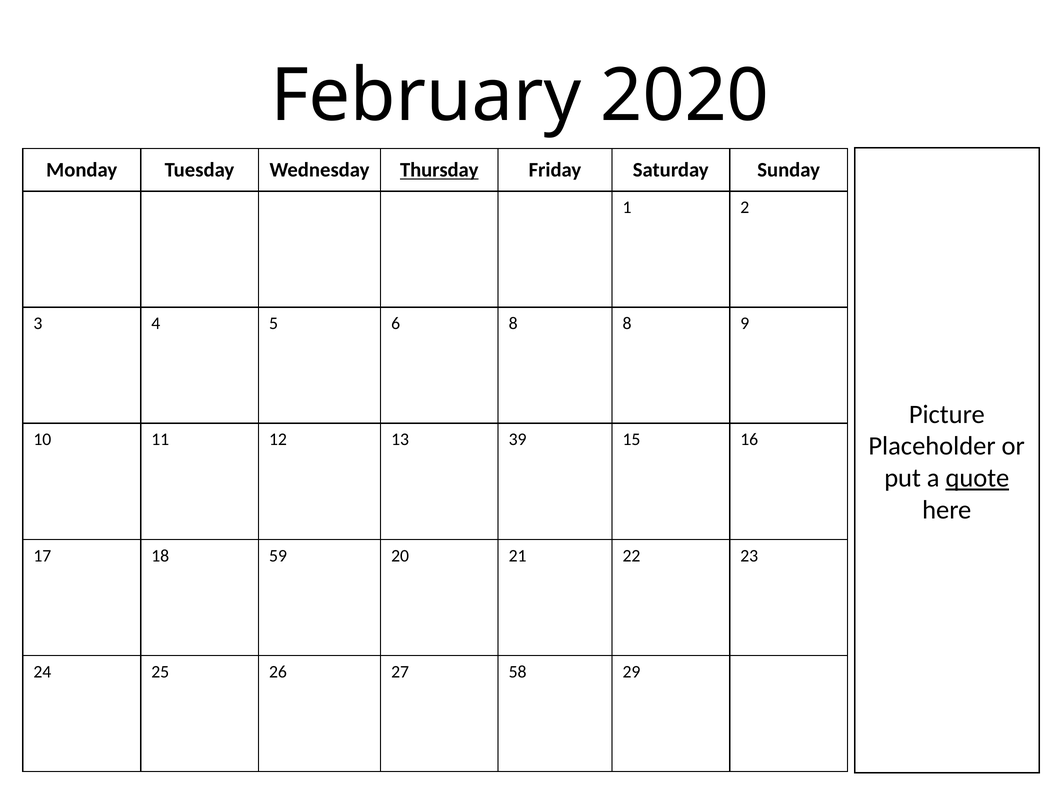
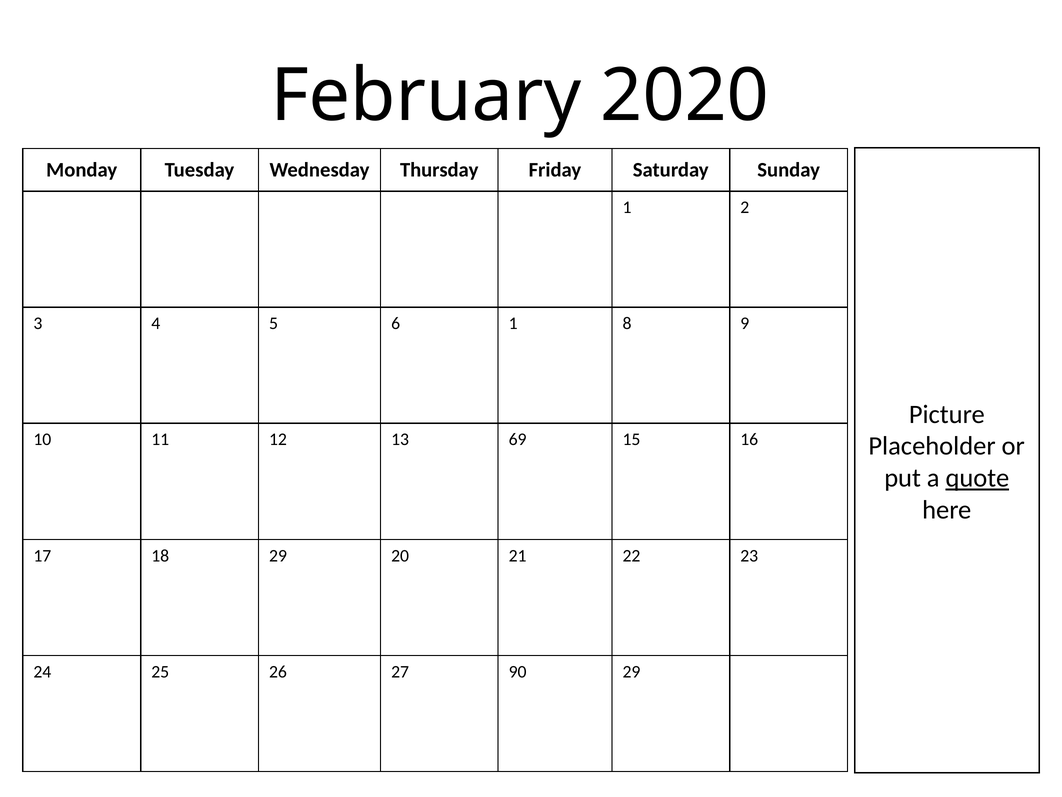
Thursday underline: present -> none
6 8: 8 -> 1
39: 39 -> 69
18 59: 59 -> 29
58: 58 -> 90
